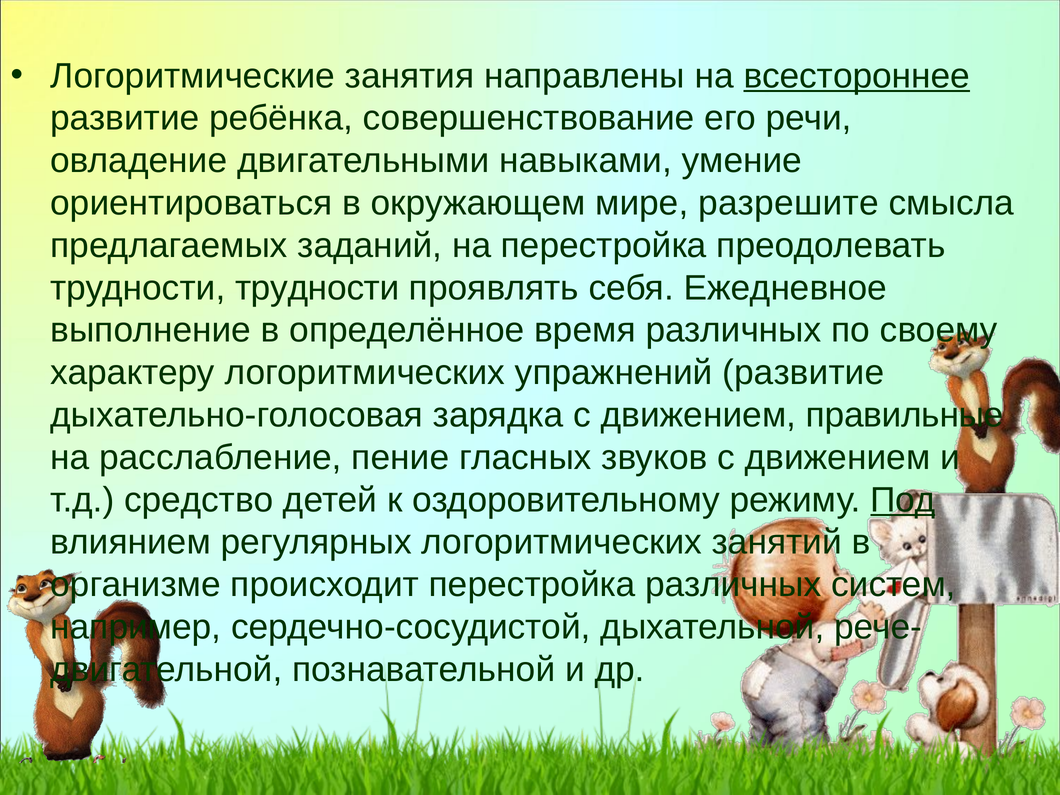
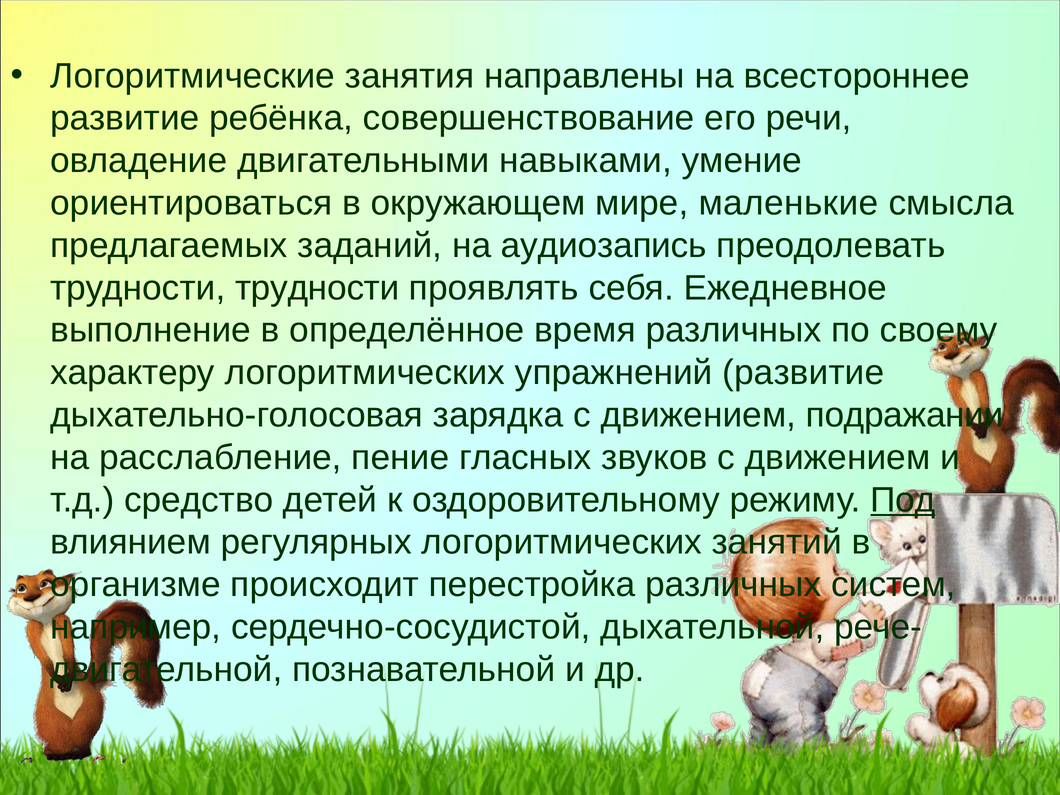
всестороннее underline: present -> none
разрешите: разрешите -> маленькие
на перестройка: перестройка -> аудиозапись
правильные: правильные -> подражании
